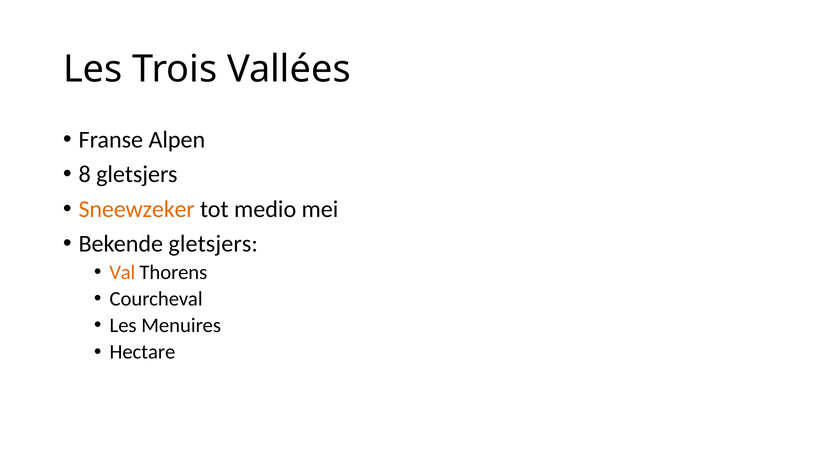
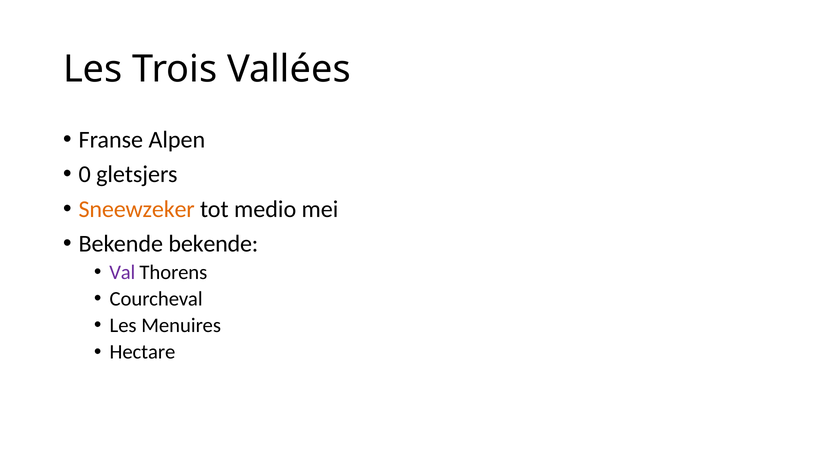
8: 8 -> 0
Bekende gletsjers: gletsjers -> bekende
Val colour: orange -> purple
